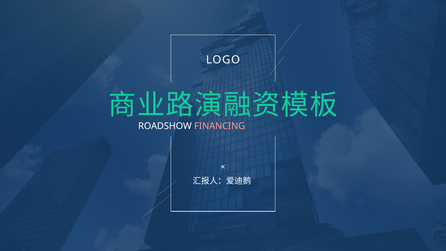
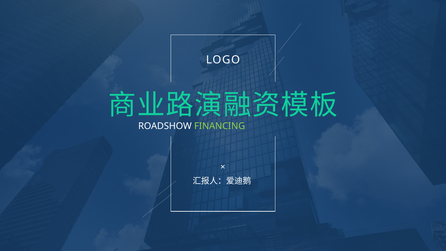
FINANCING colour: pink -> light green
